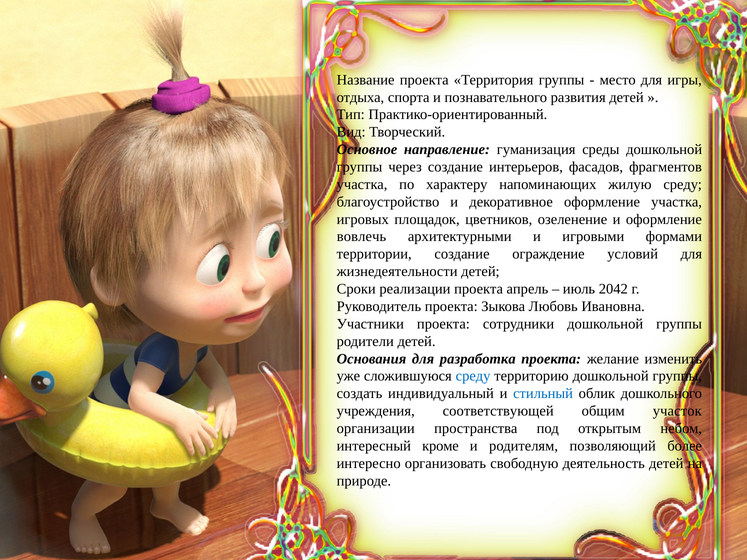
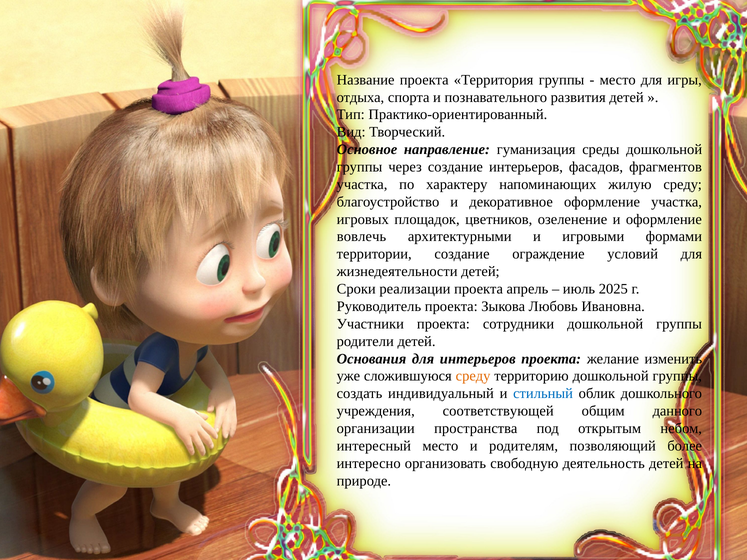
2042: 2042 -> 2025
для разработка: разработка -> интерьеров
среду at (473, 376) colour: blue -> orange
участок: участок -> данного
интересный кроме: кроме -> место
